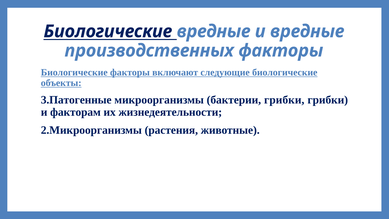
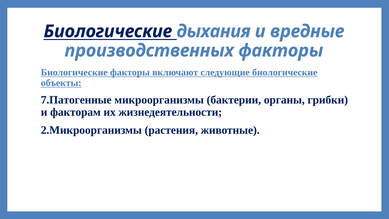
Биологические вредные: вредные -> дыхания
3.Патогенные: 3.Патогенные -> 7.Патогенные
бактерии грибки: грибки -> органы
